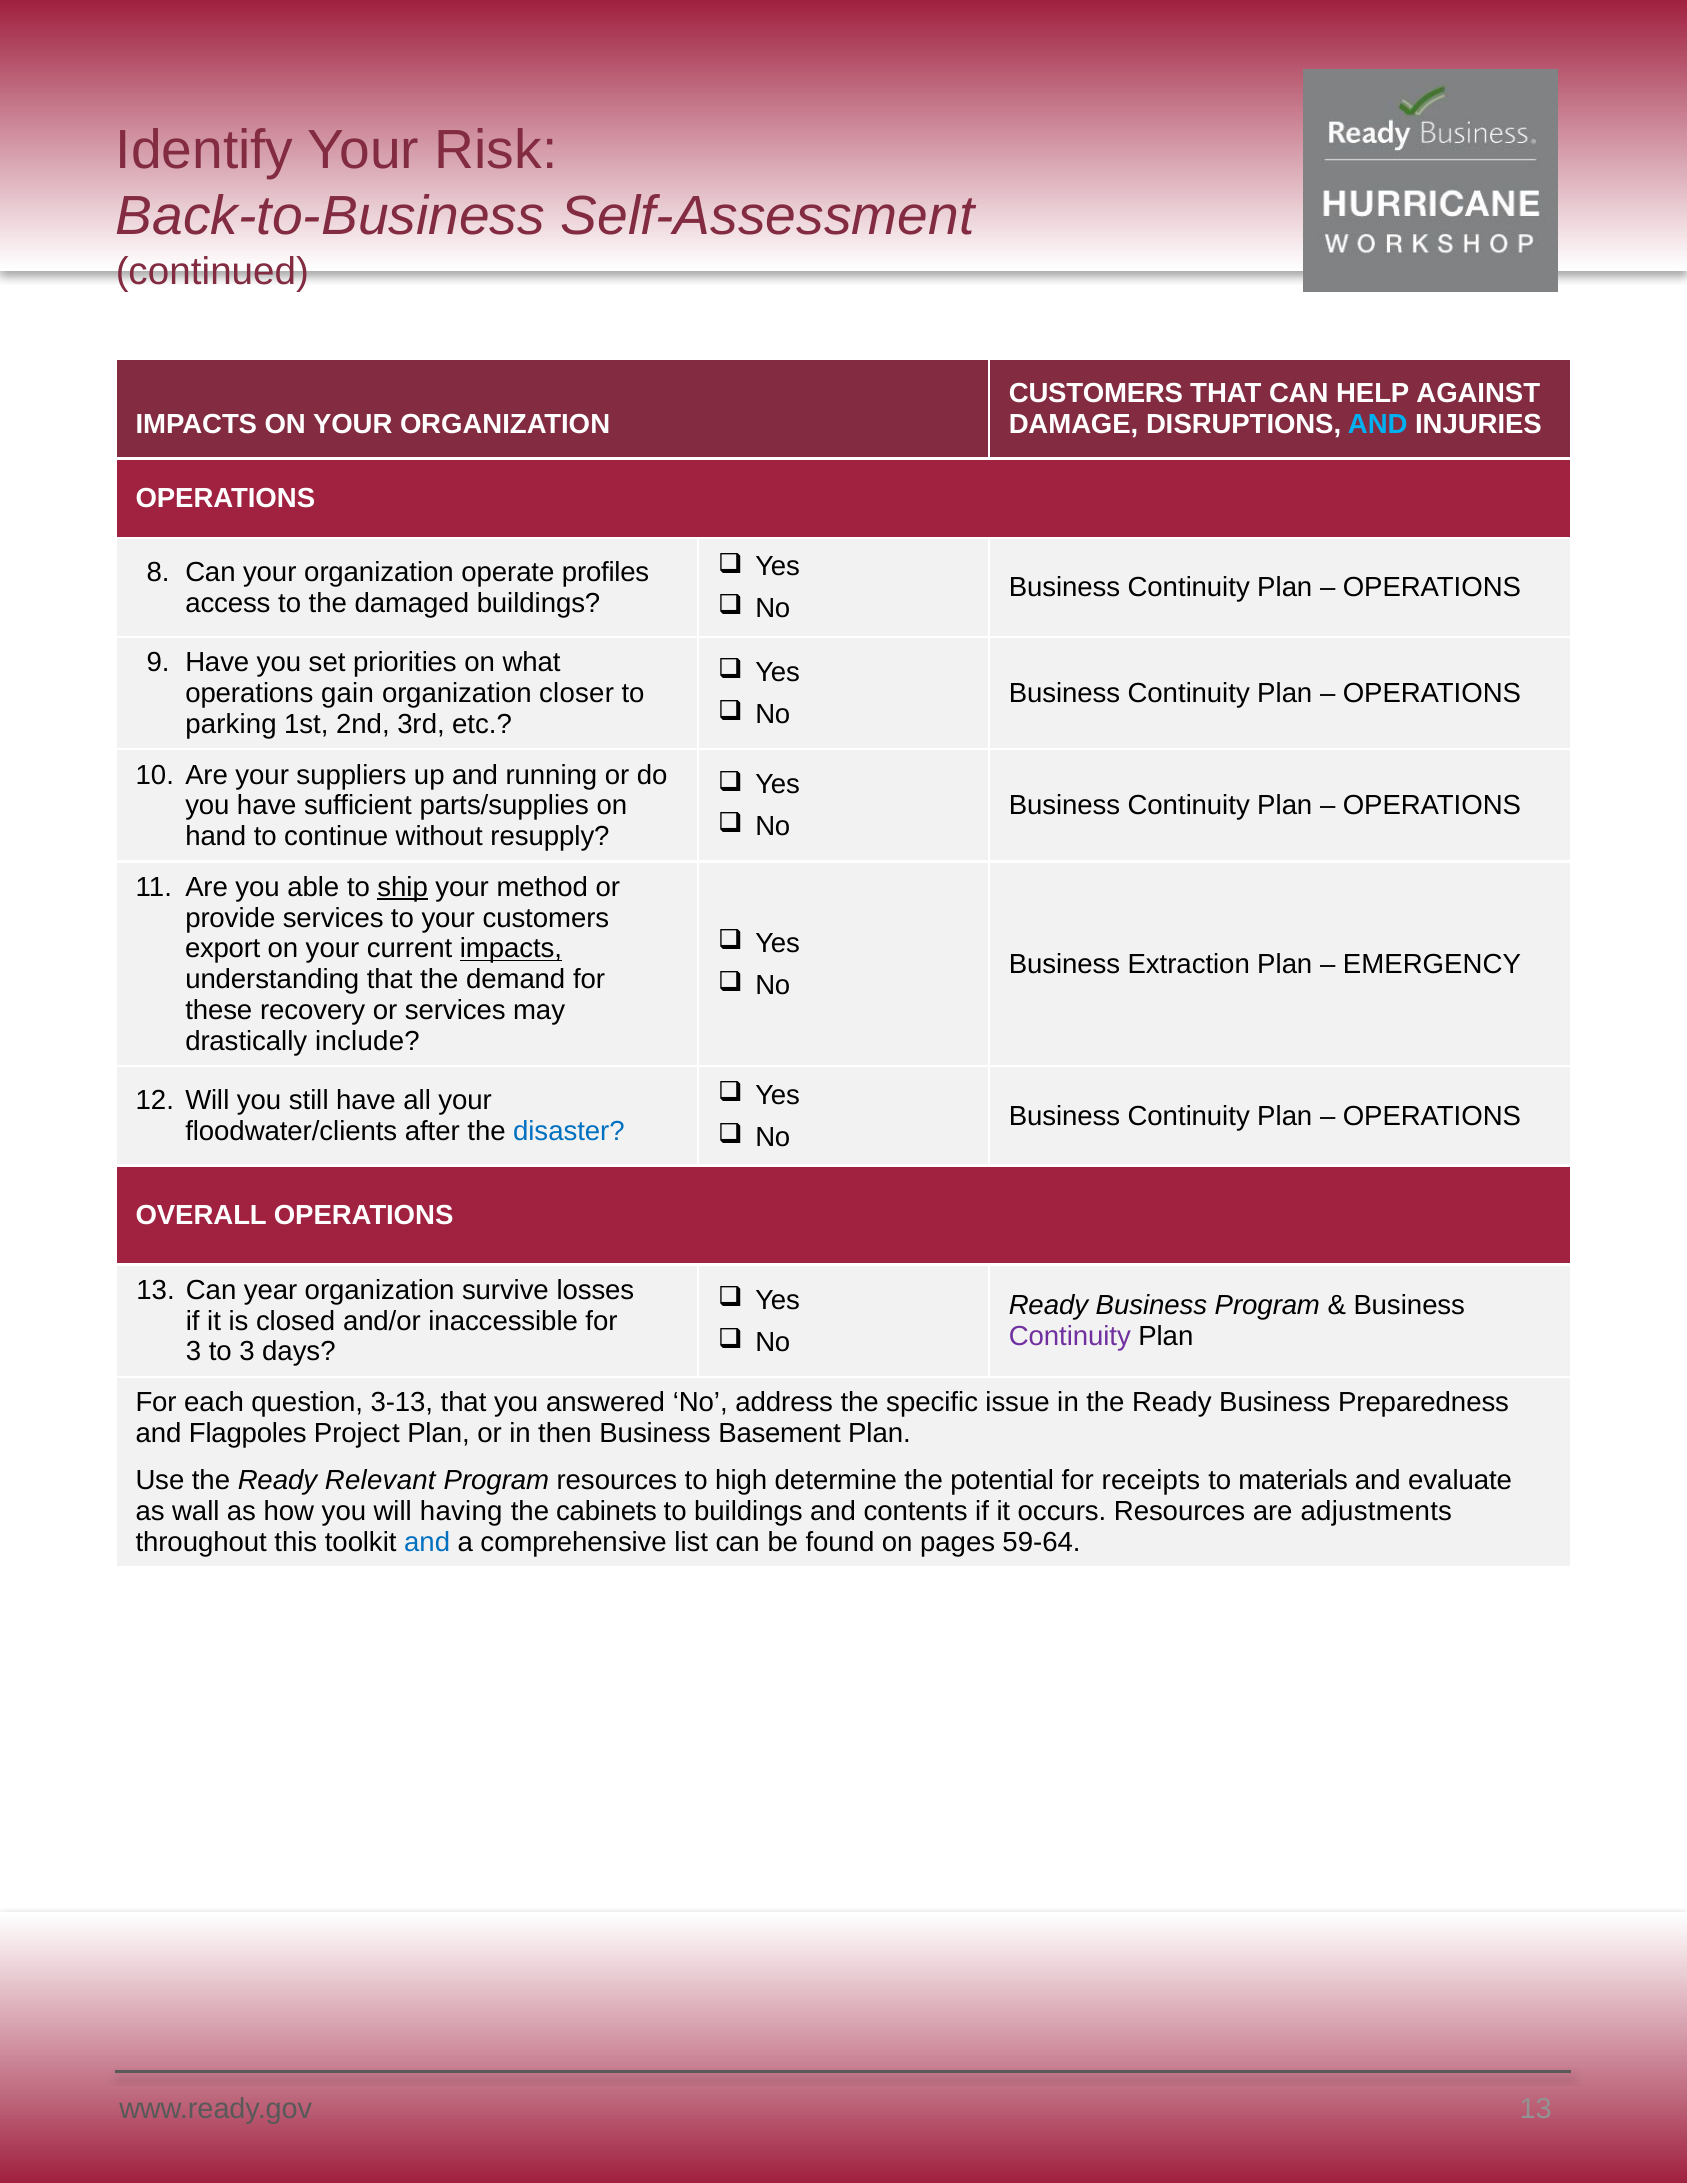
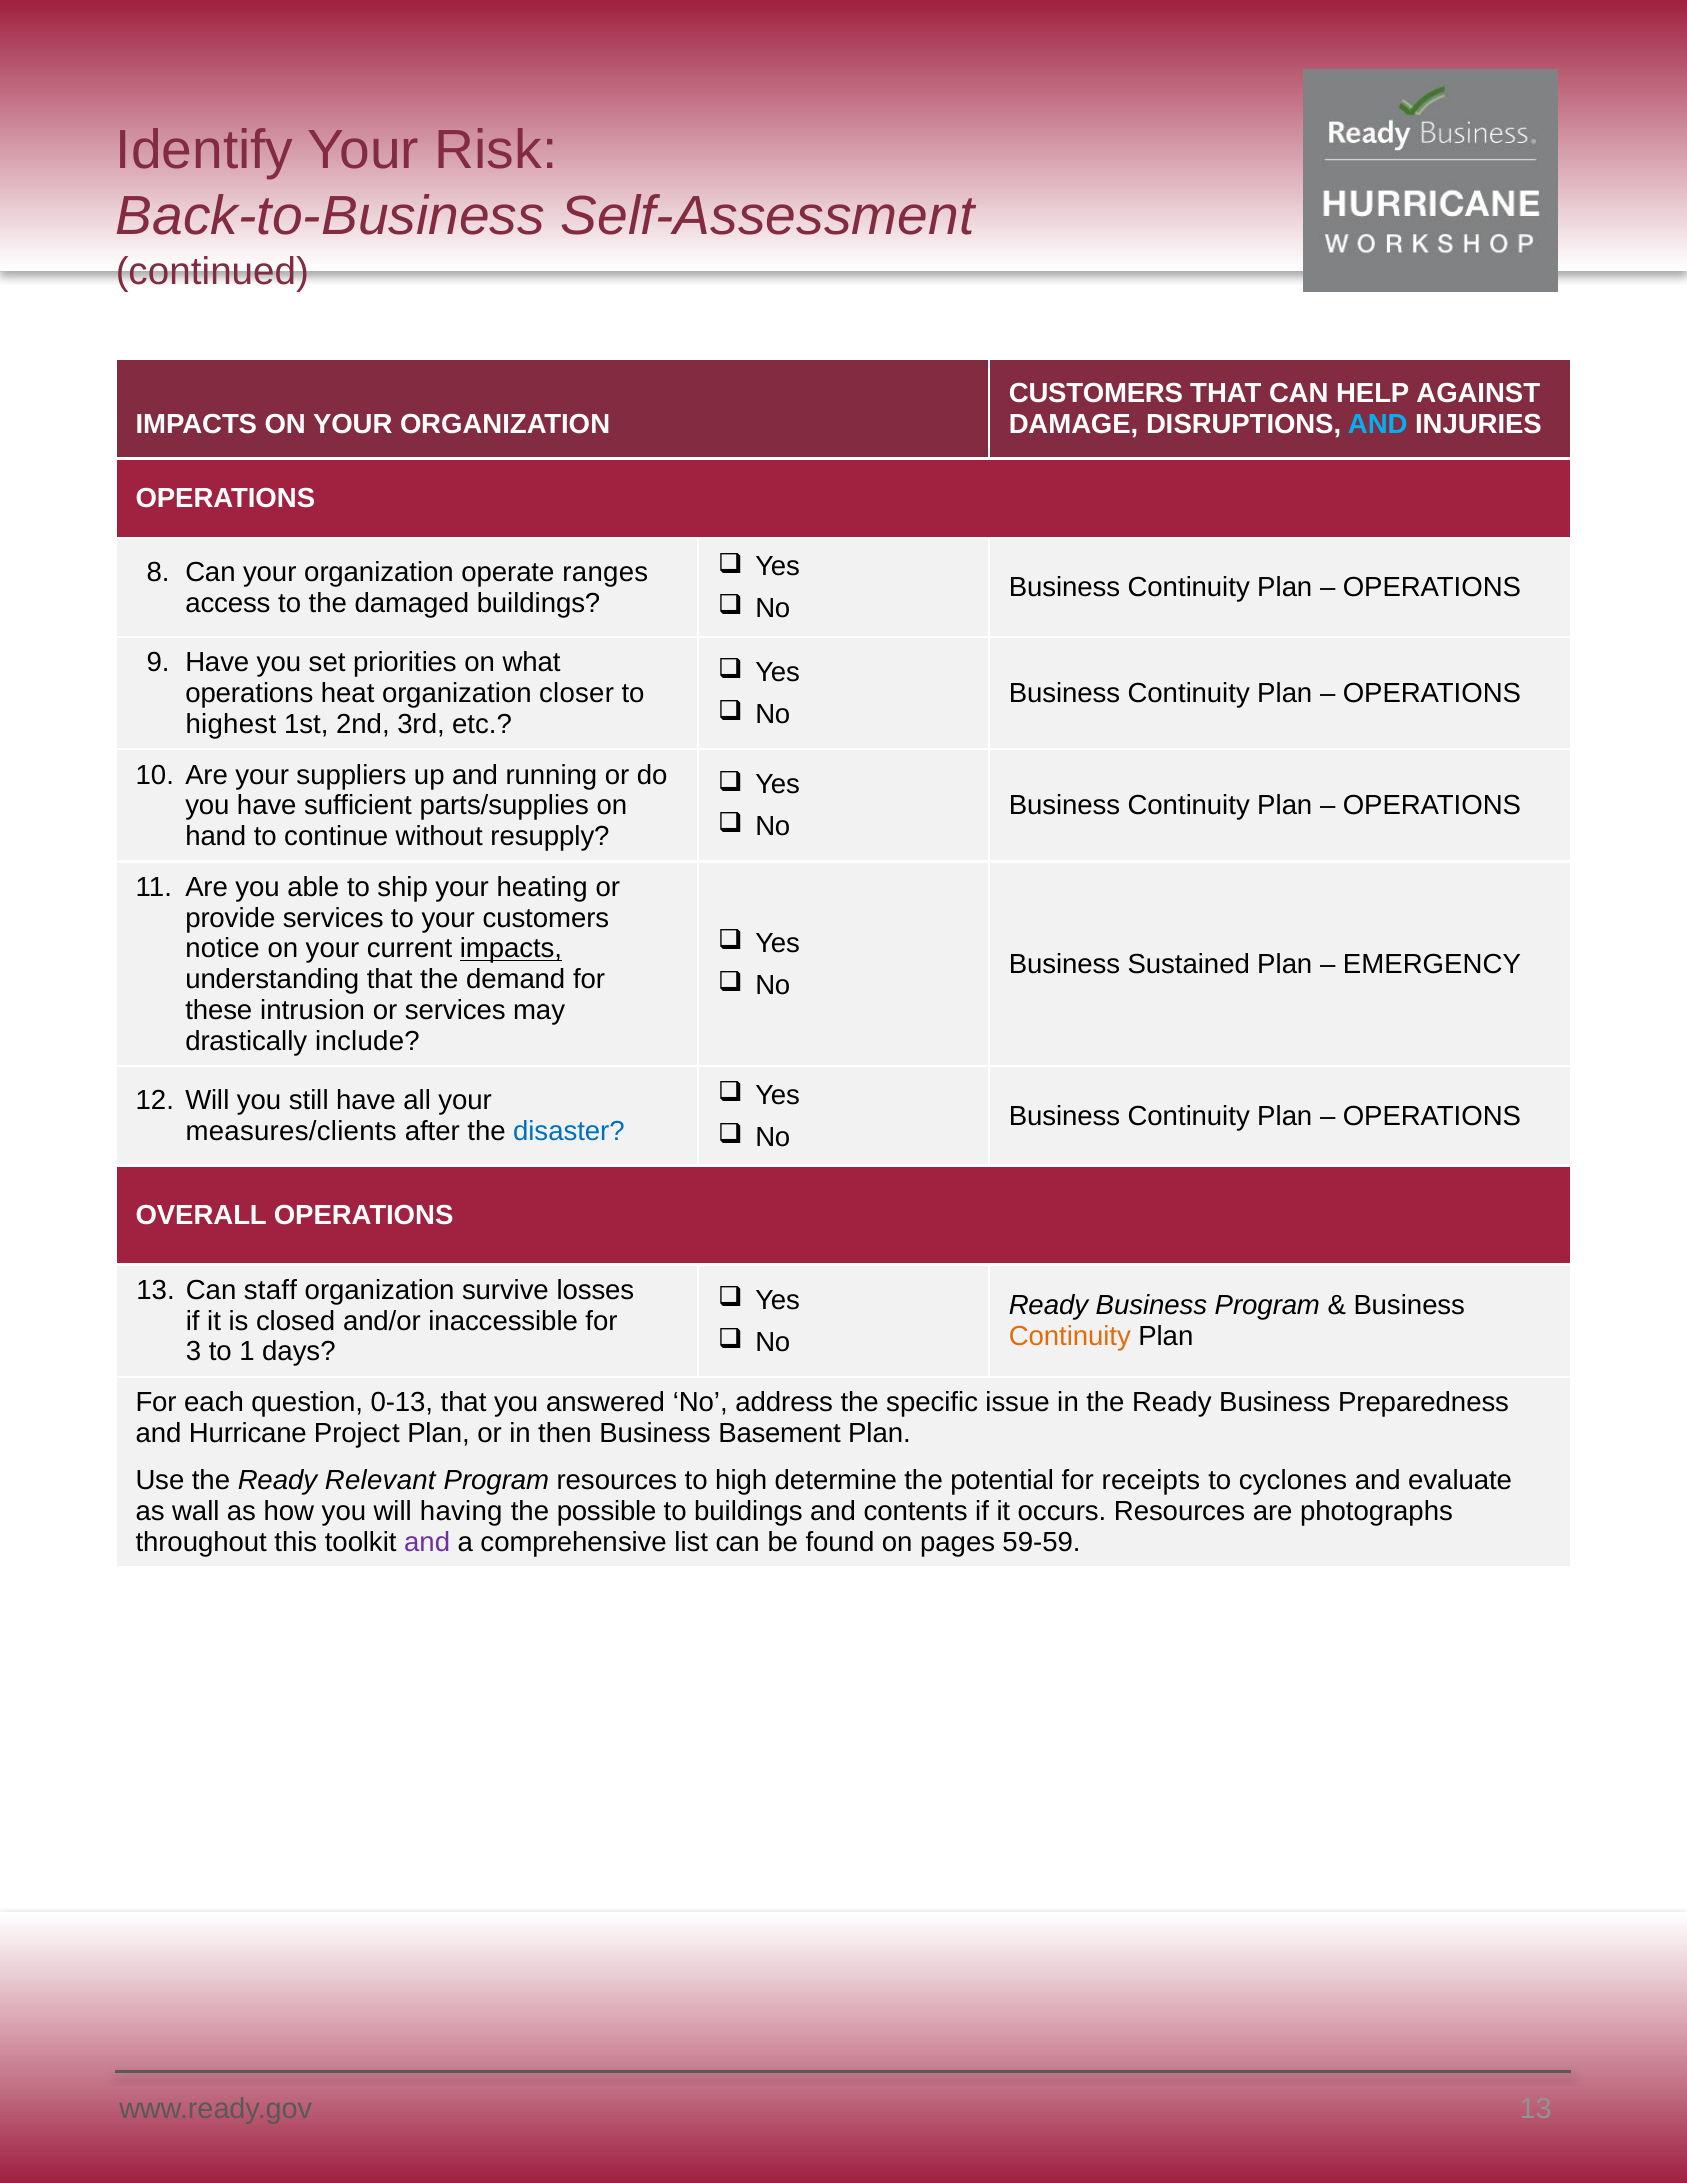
profiles: profiles -> ranges
gain: gain -> heat
parking: parking -> highest
ship underline: present -> none
method: method -> heating
export: export -> notice
Extraction: Extraction -> Sustained
recovery: recovery -> intrusion
floodwater/clients: floodwater/clients -> measures/clients
year: year -> staff
Continuity at (1070, 1337) colour: purple -> orange
to 3: 3 -> 1
3-13: 3-13 -> 0-13
Flagpoles: Flagpoles -> Hurricane
materials: materials -> cyclones
cabinets: cabinets -> possible
adjustments: adjustments -> photographs
and at (427, 1542) colour: blue -> purple
59-64: 59-64 -> 59-59
